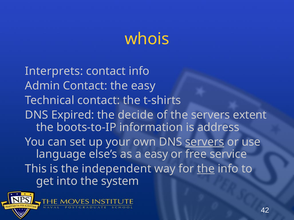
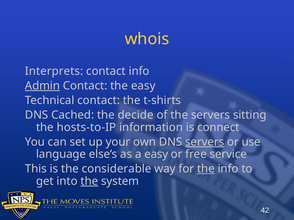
Admin underline: none -> present
Expired: Expired -> Cached
extent: extent -> sitting
boots-to-IP: boots-to-IP -> hosts-to-IP
address: address -> connect
independent: independent -> considerable
the at (89, 182) underline: none -> present
